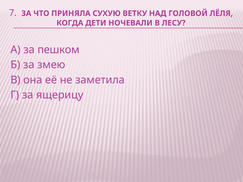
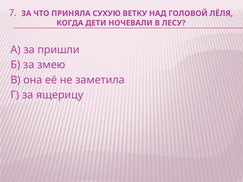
пешком: пешком -> пришли
